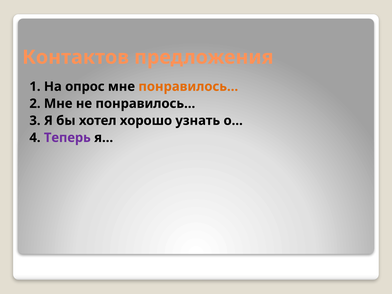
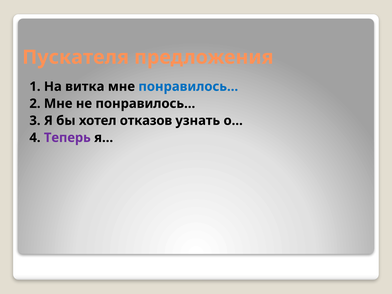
Контактов: Контактов -> Пускателя
опрос: опрос -> витка
понравилось… at (188, 87) colour: orange -> blue
хорошо: хорошо -> отказов
